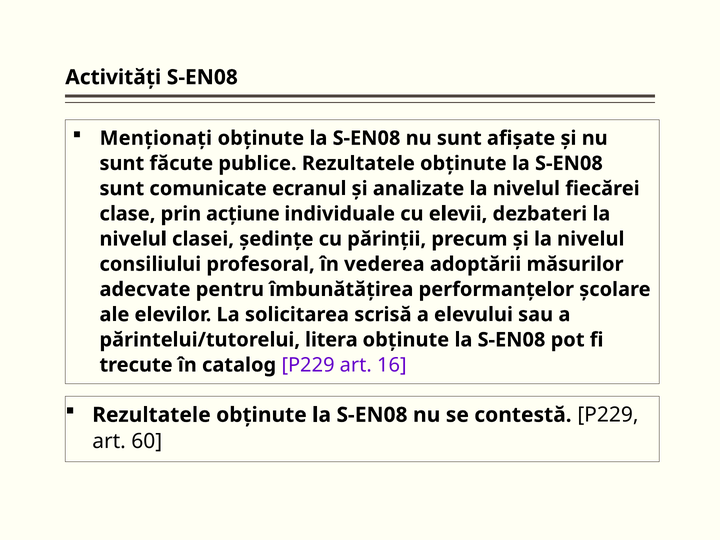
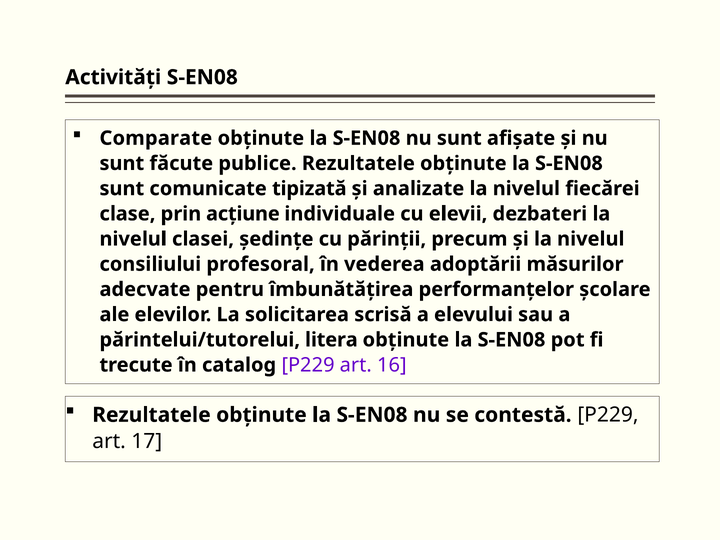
Menţionaţi: Menţionaţi -> Comparate
ecranul: ecranul -> tipizată
60: 60 -> 17
